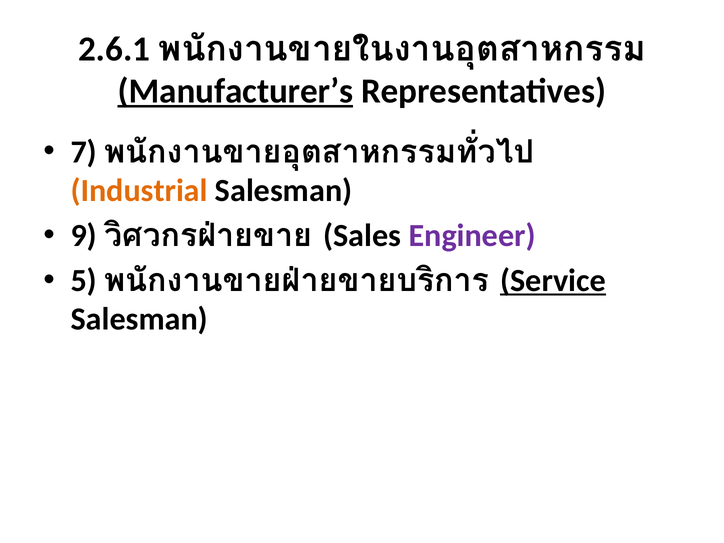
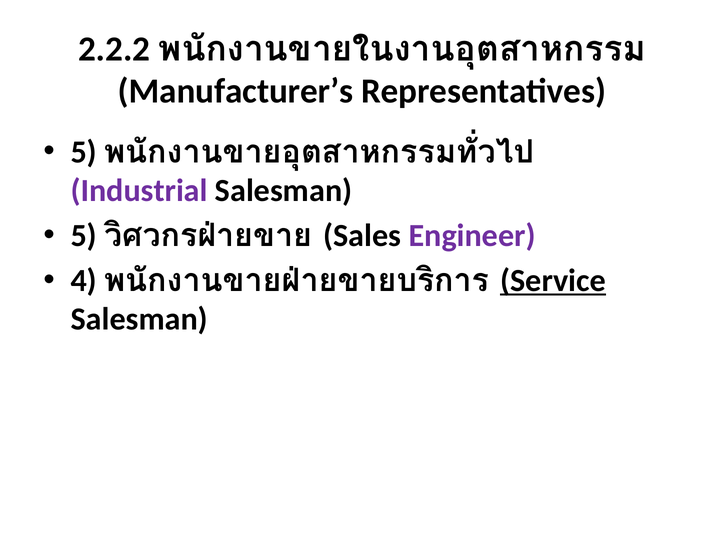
2.6.1: 2.6.1 -> 2.2.2
Manufacturer’s underline: present -> none
7 at (84, 152): 7 -> 5
Industrial colour: orange -> purple
9 at (84, 236): 9 -> 5
5: 5 -> 4
